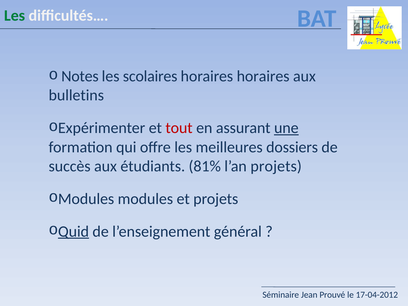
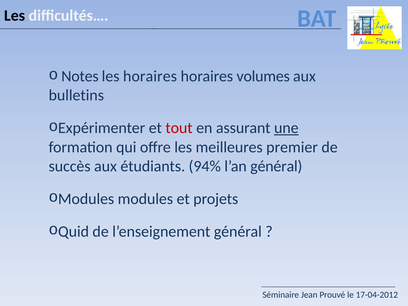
Les at (15, 15) colour: green -> black
les scolaires: scolaires -> horaires
horaires horaires: horaires -> volumes
dossiers: dossiers -> premier
81%: 81% -> 94%
l’an projets: projets -> général
Quid underline: present -> none
